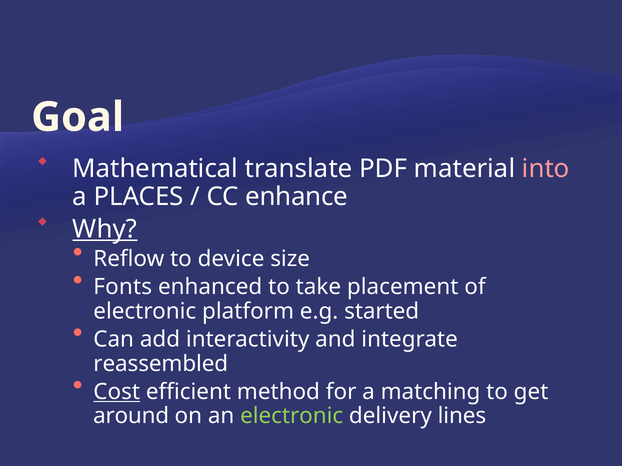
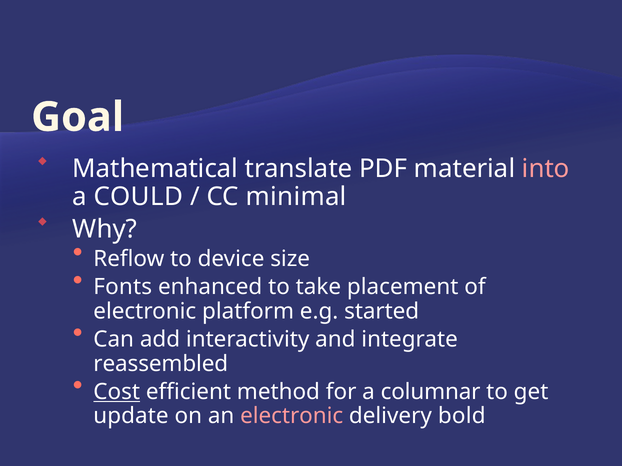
PLACES: PLACES -> COULD
enhance: enhance -> minimal
Why underline: present -> none
matching: matching -> columnar
around: around -> update
electronic at (292, 417) colour: light green -> pink
lines: lines -> bold
